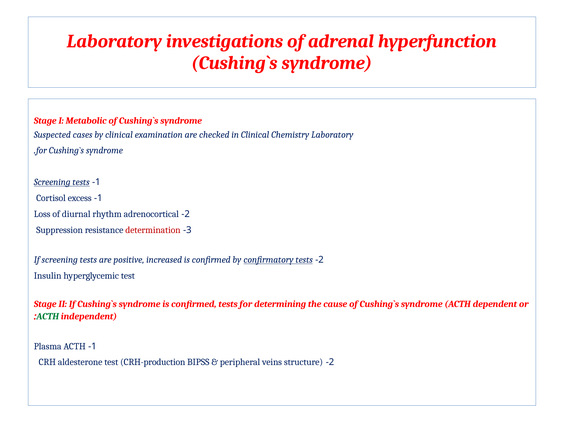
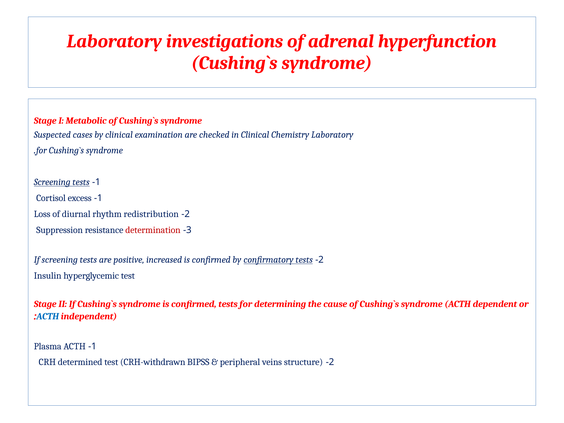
adrenocortical: adrenocortical -> redistribution
ACTH at (48, 316) colour: green -> blue
aldesterone: aldesterone -> determined
CRH-production: CRH-production -> CRH-withdrawn
